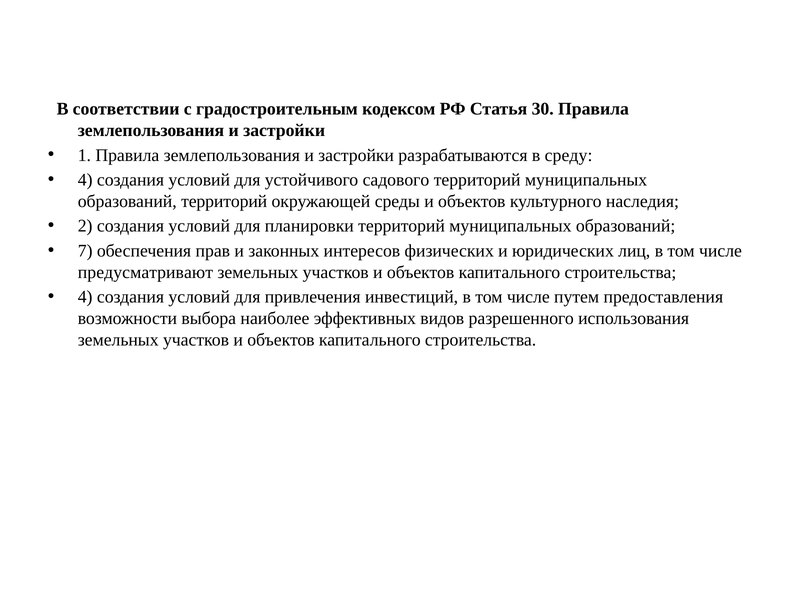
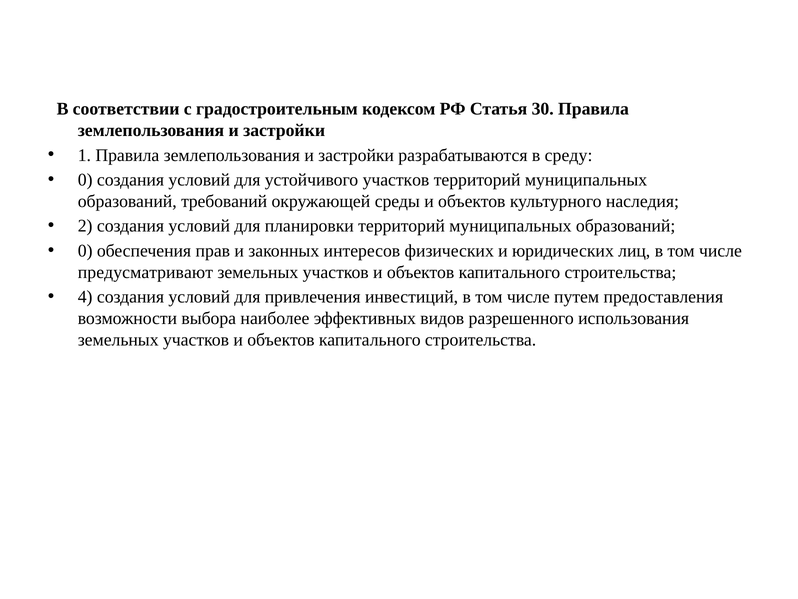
4 at (85, 180): 4 -> 0
устойчивого садового: садового -> участков
образований территорий: территорий -> требований
7 at (85, 251): 7 -> 0
